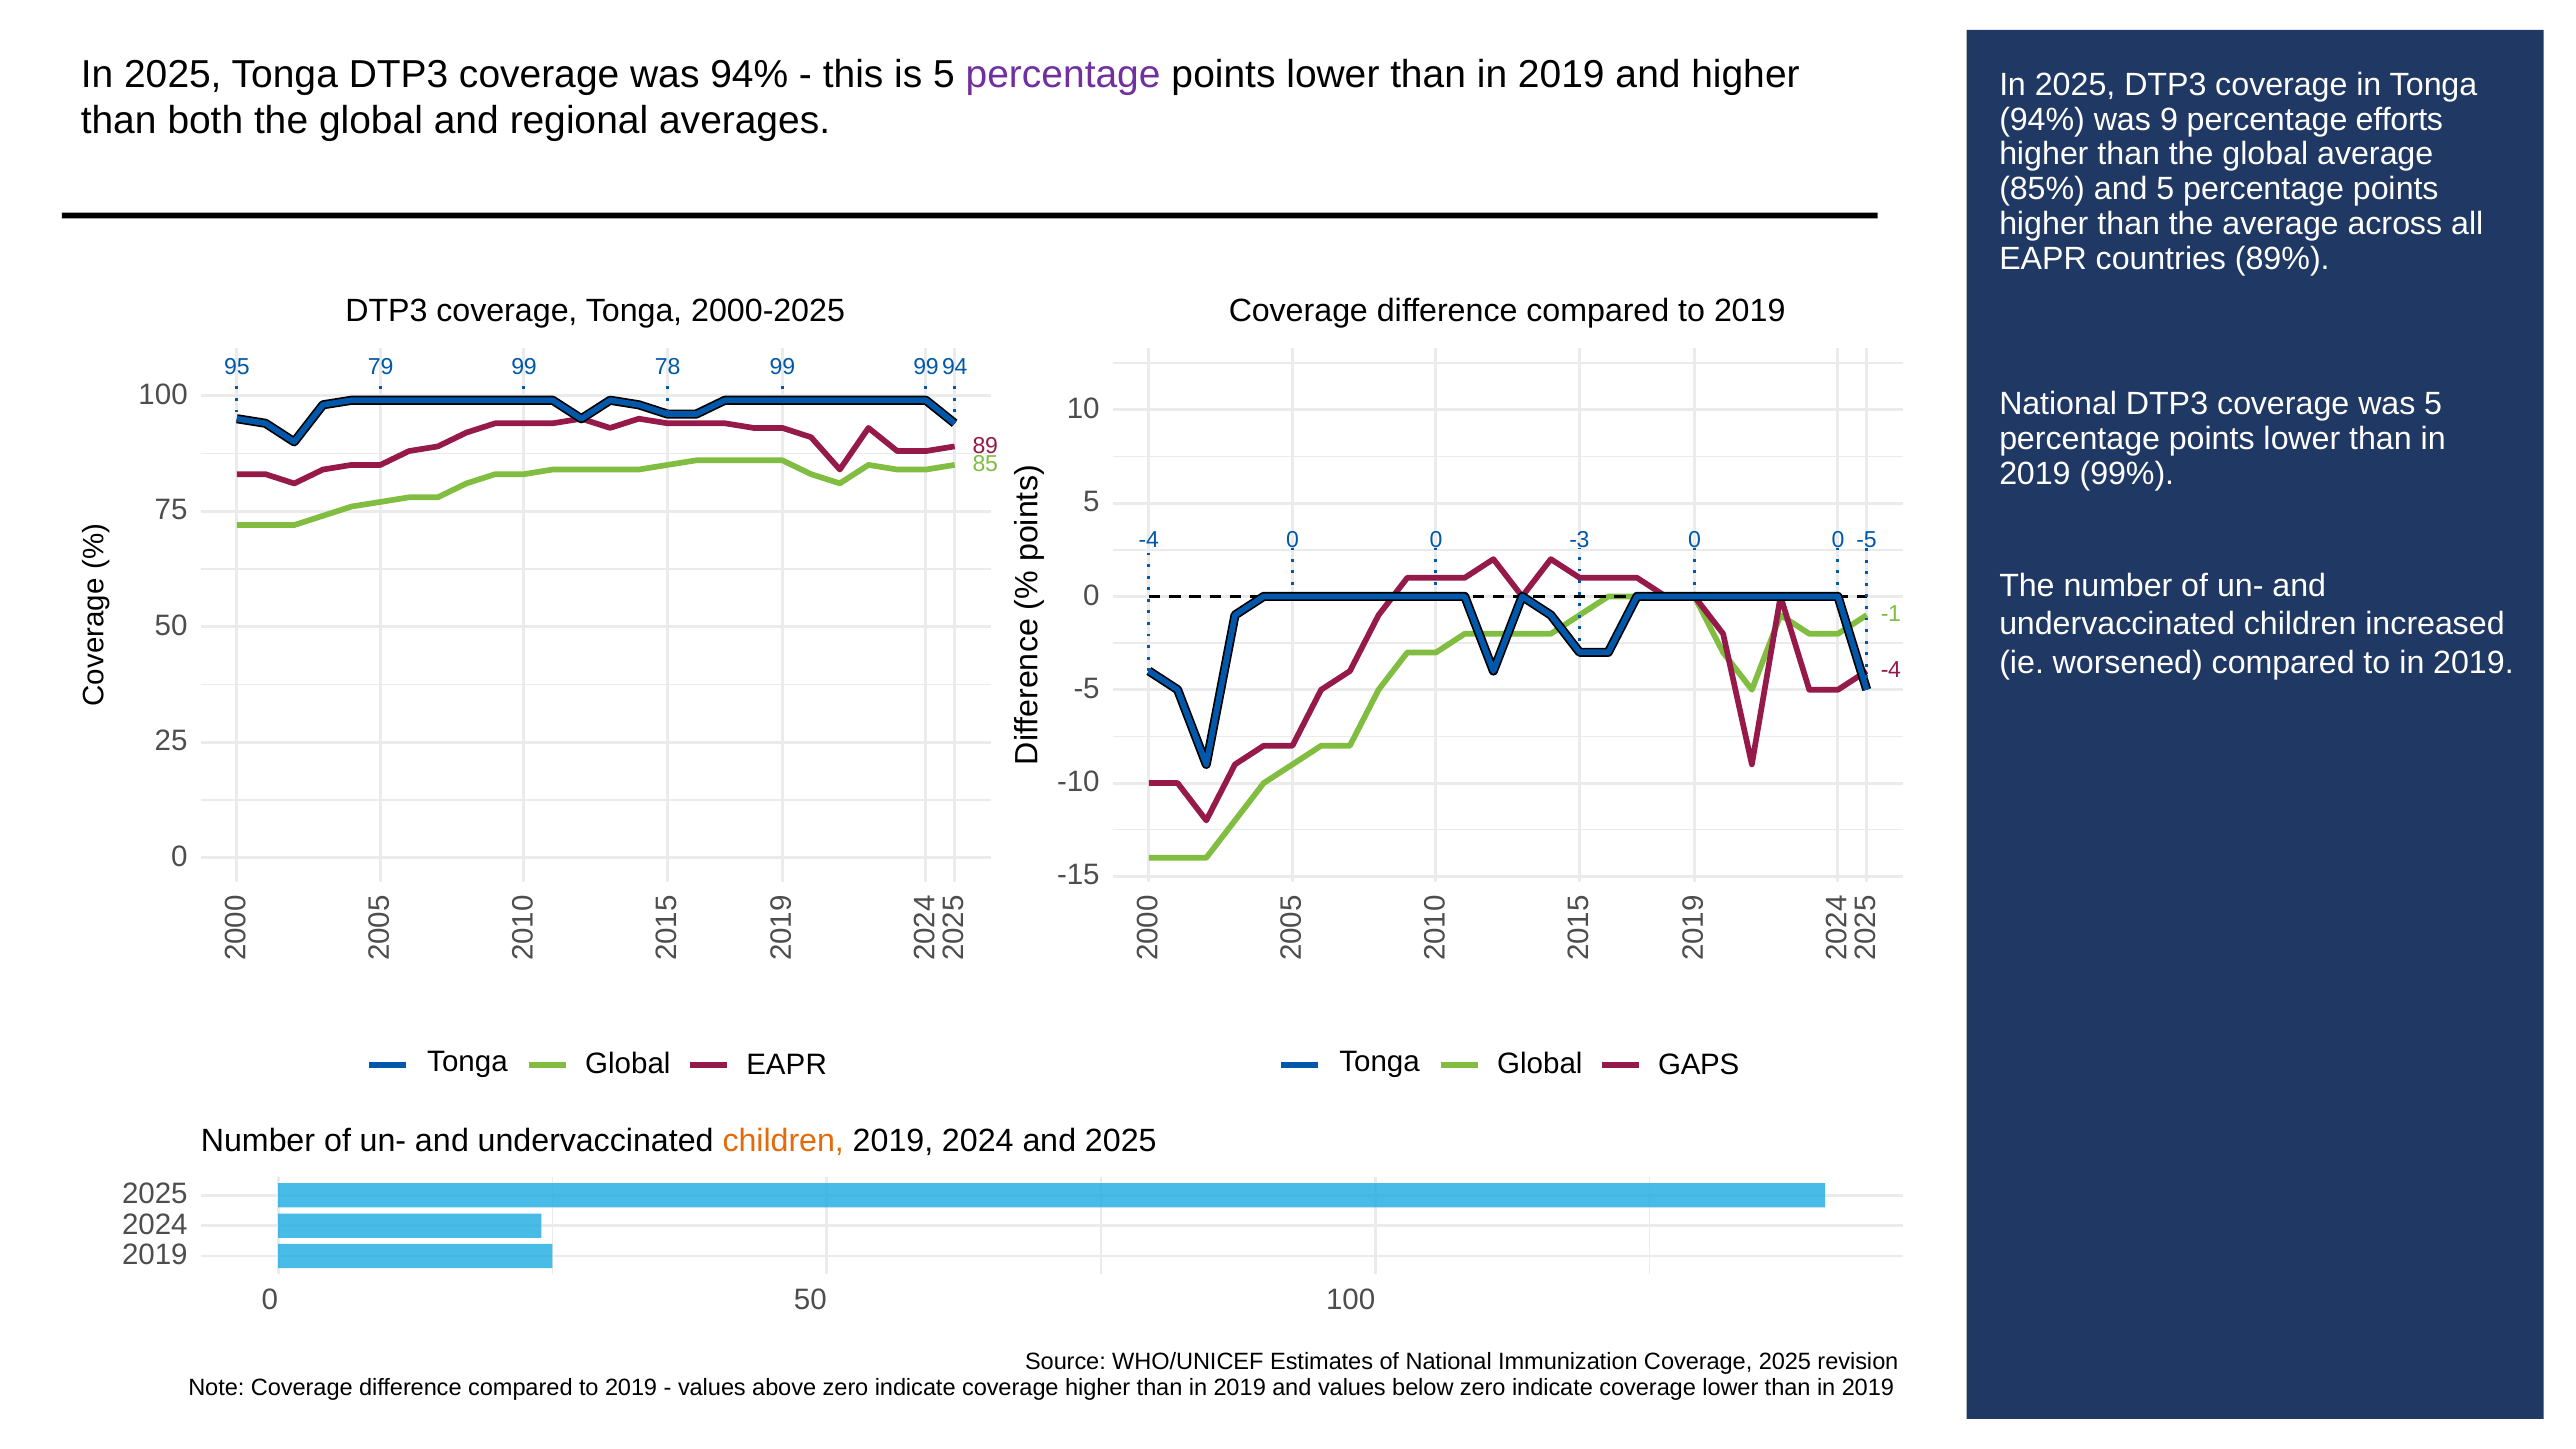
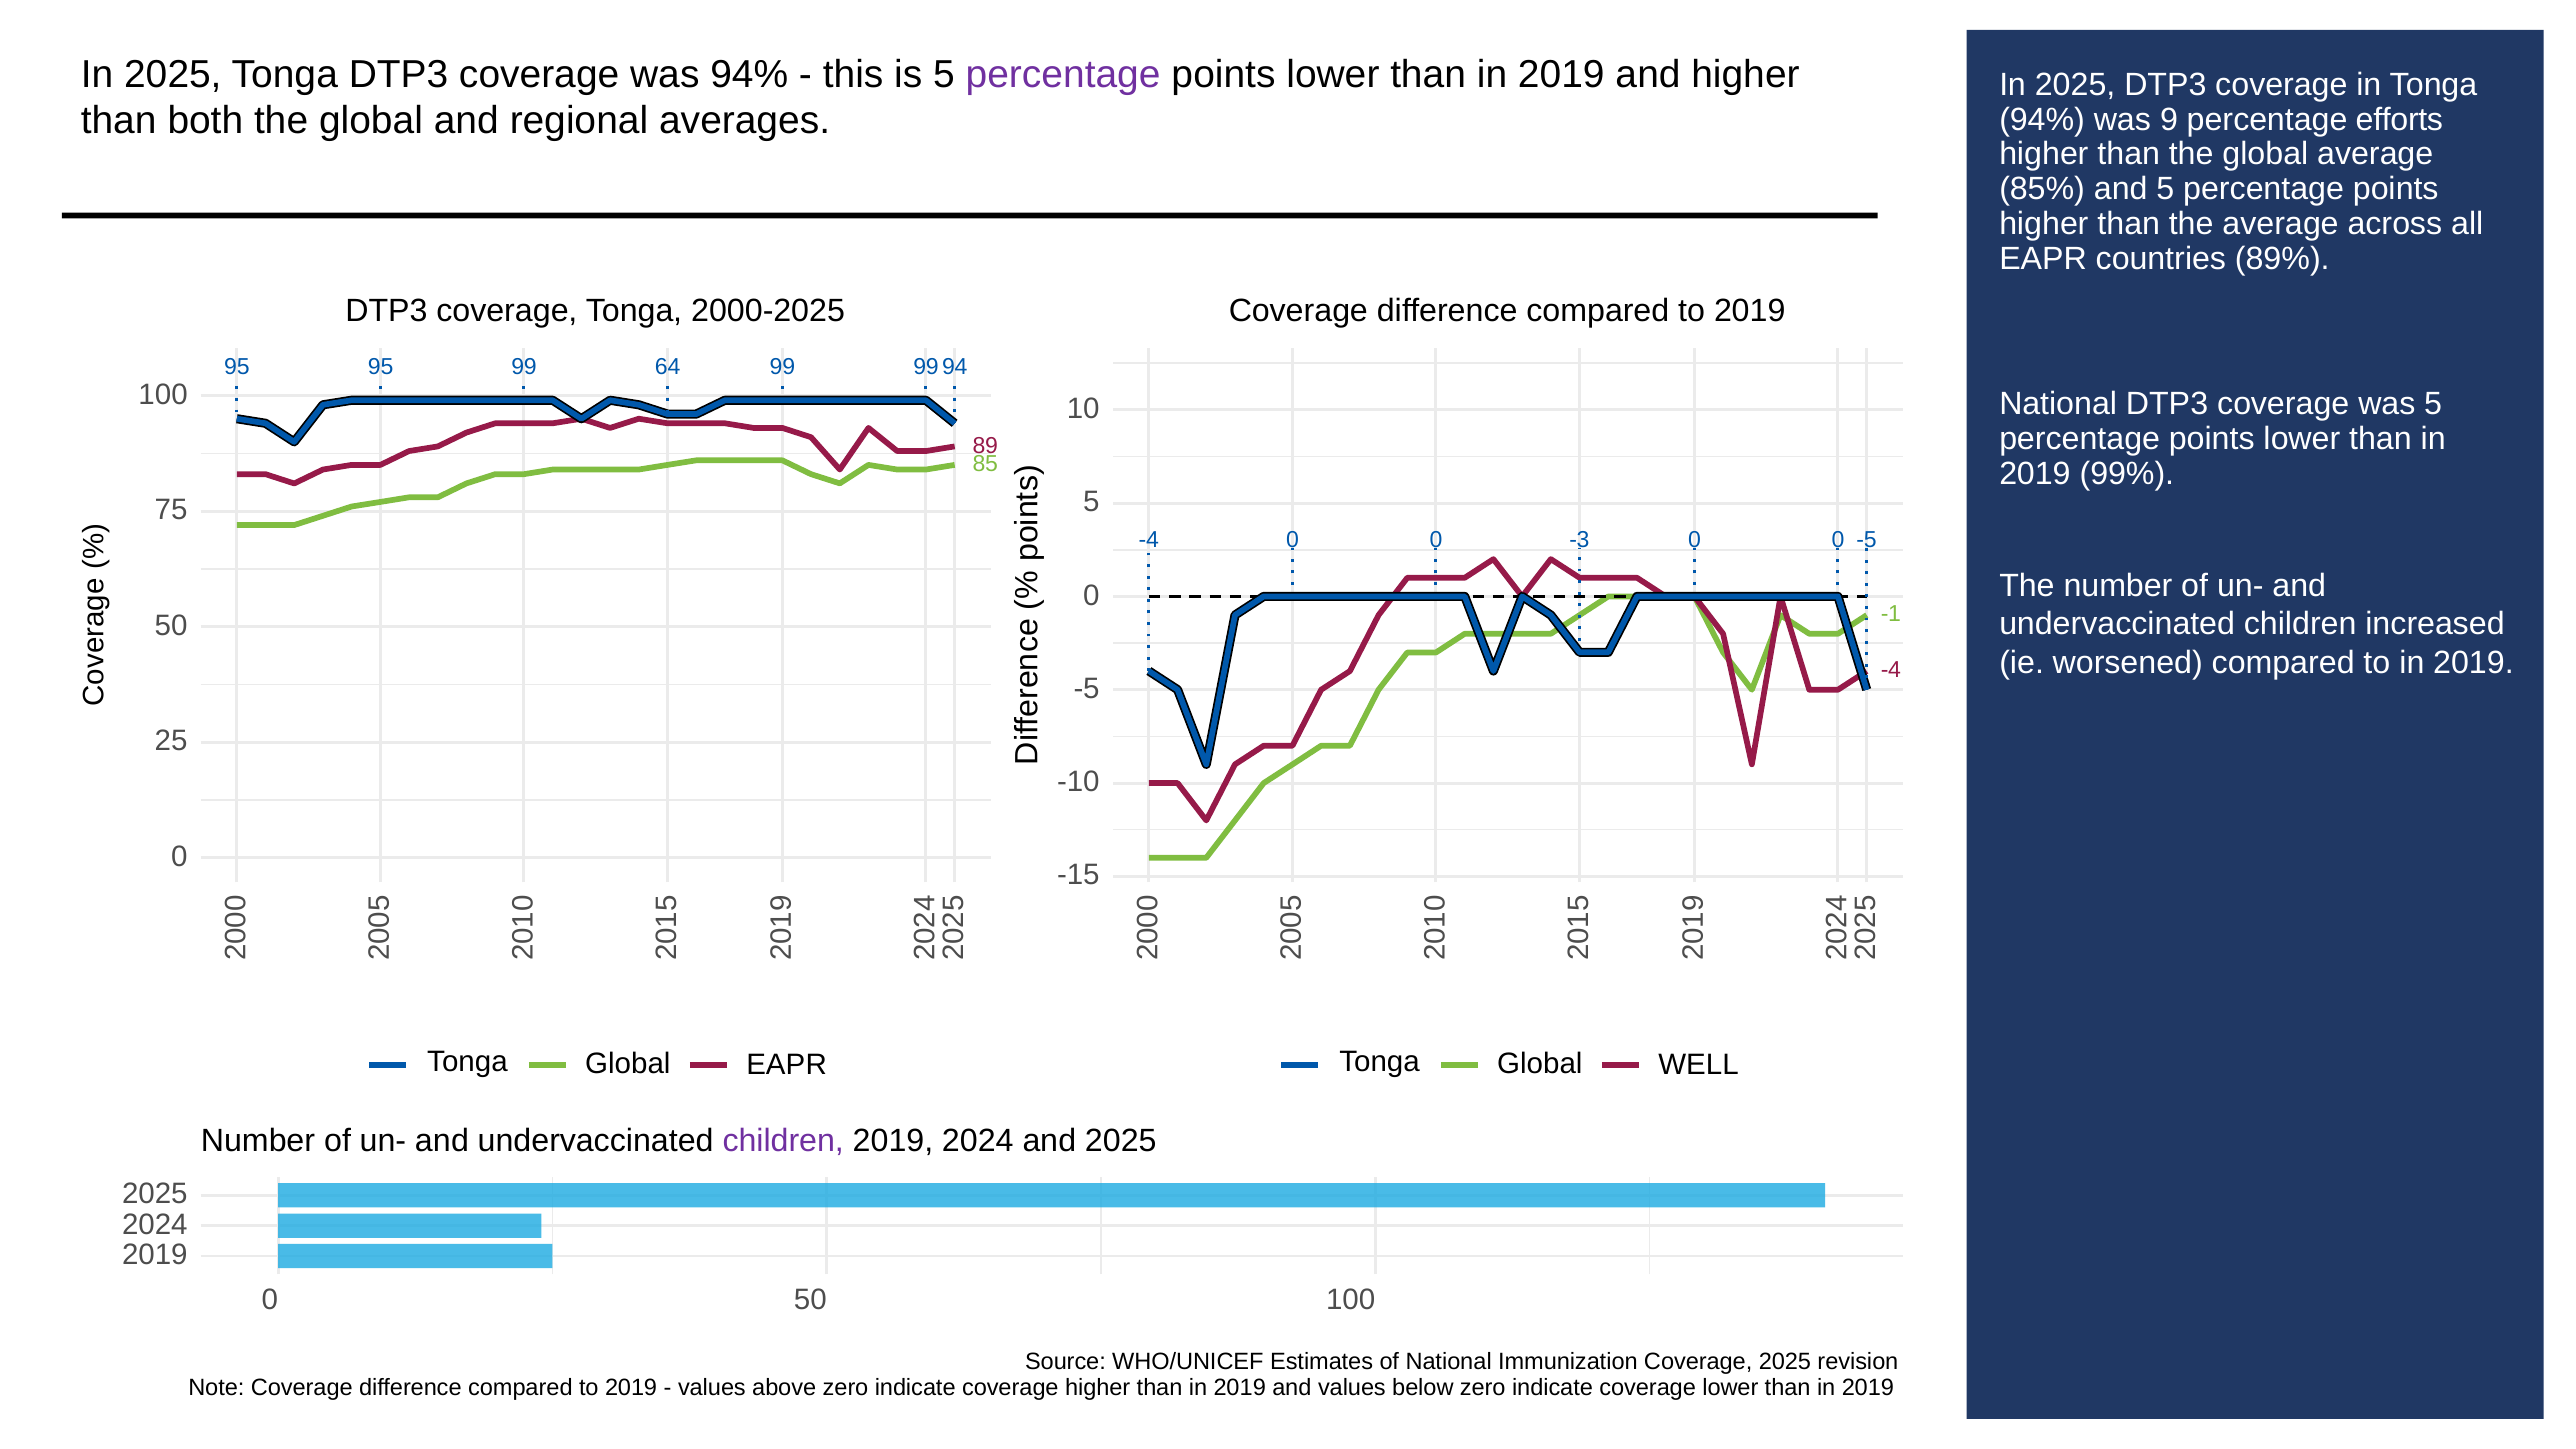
95 79: 79 -> 95
78: 78 -> 64
GAPS: GAPS -> WELL
children at (783, 1141) colour: orange -> purple
